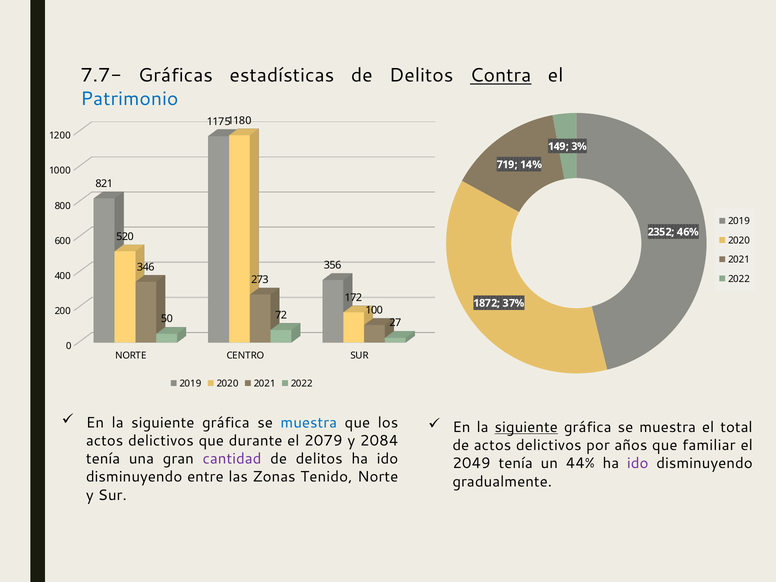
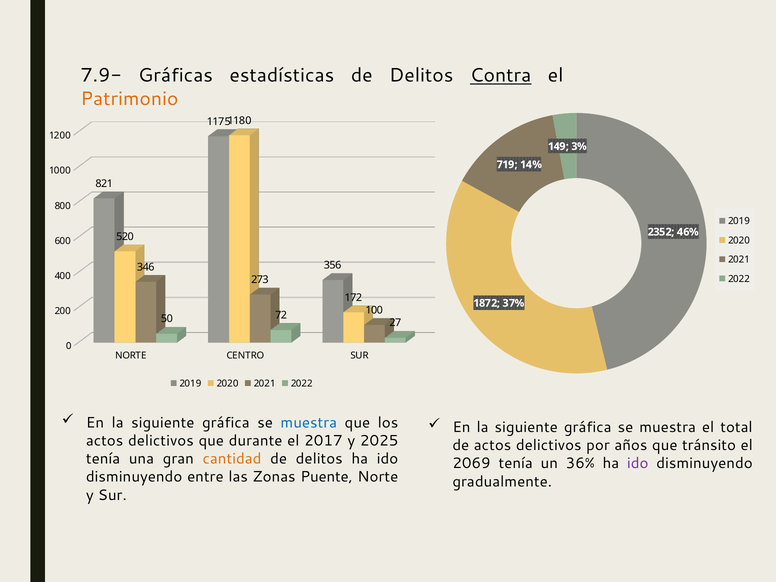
7.7-: 7.7- -> 7.9-
Patrimonio colour: blue -> orange
siguiente at (526, 427) underline: present -> none
2079: 2079 -> 2017
2084: 2084 -> 2025
familiar: familiar -> tránsito
cantidad colour: purple -> orange
2049: 2049 -> 2069
44%: 44% -> 36%
Tenido: Tenido -> Puente
